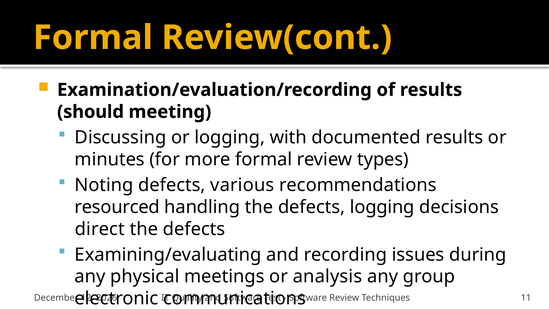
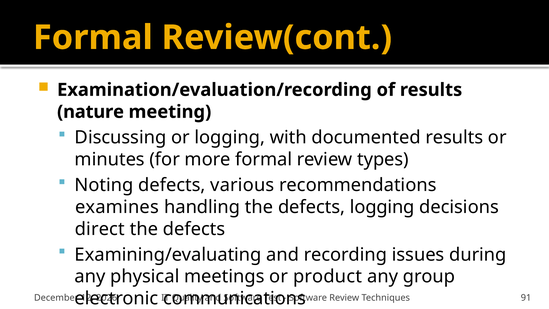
should: should -> nature
resourced: resourced -> examines
analysis: analysis -> product
11: 11 -> 91
